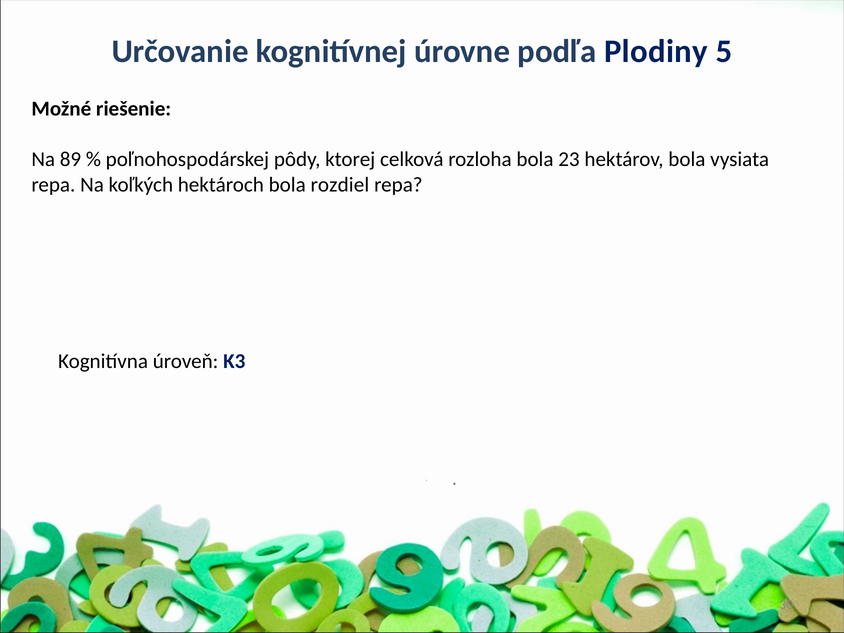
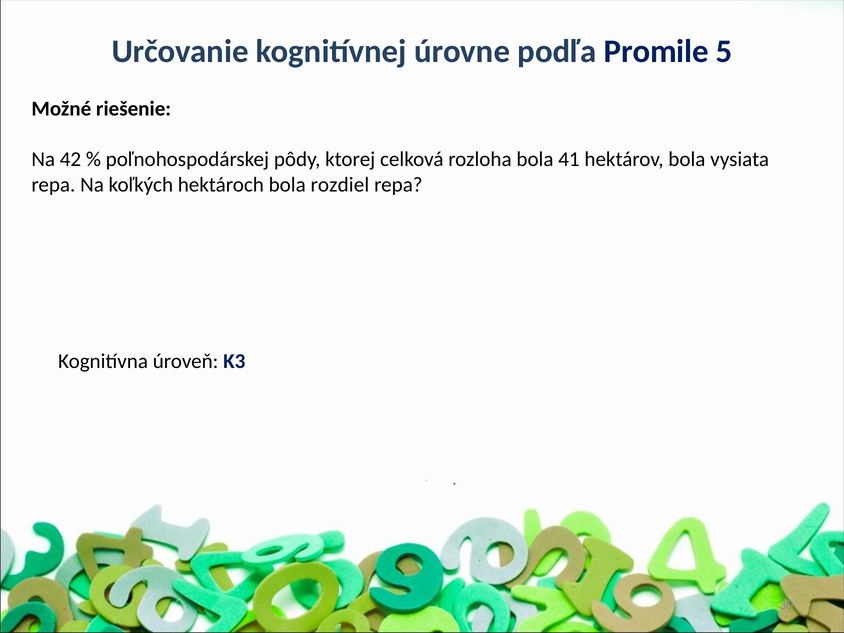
Plodiny: Plodiny -> Promile
89: 89 -> 42
23: 23 -> 41
